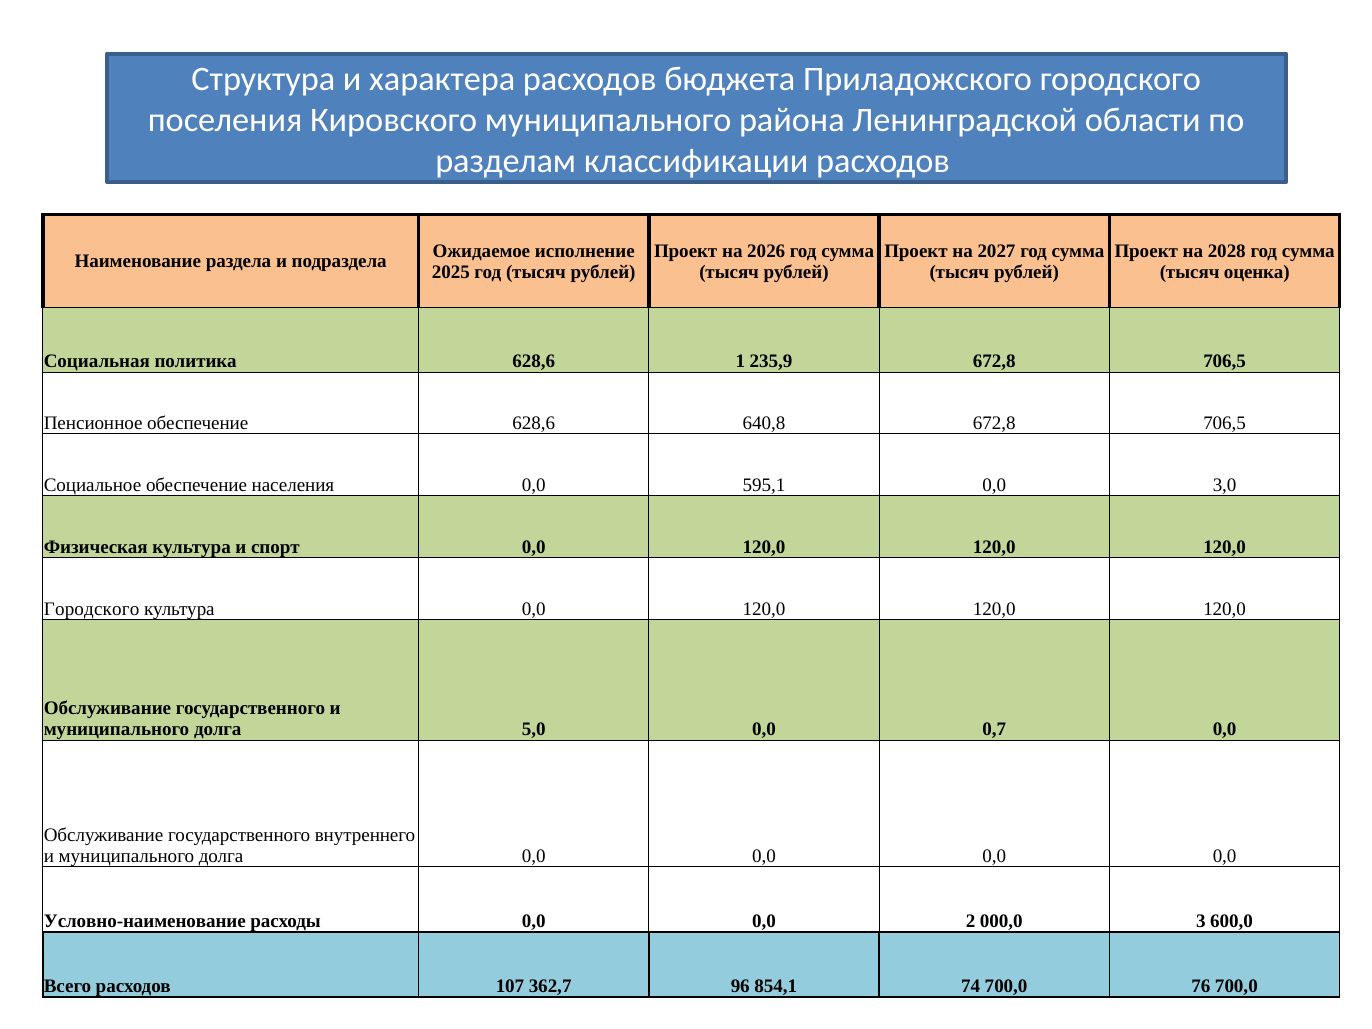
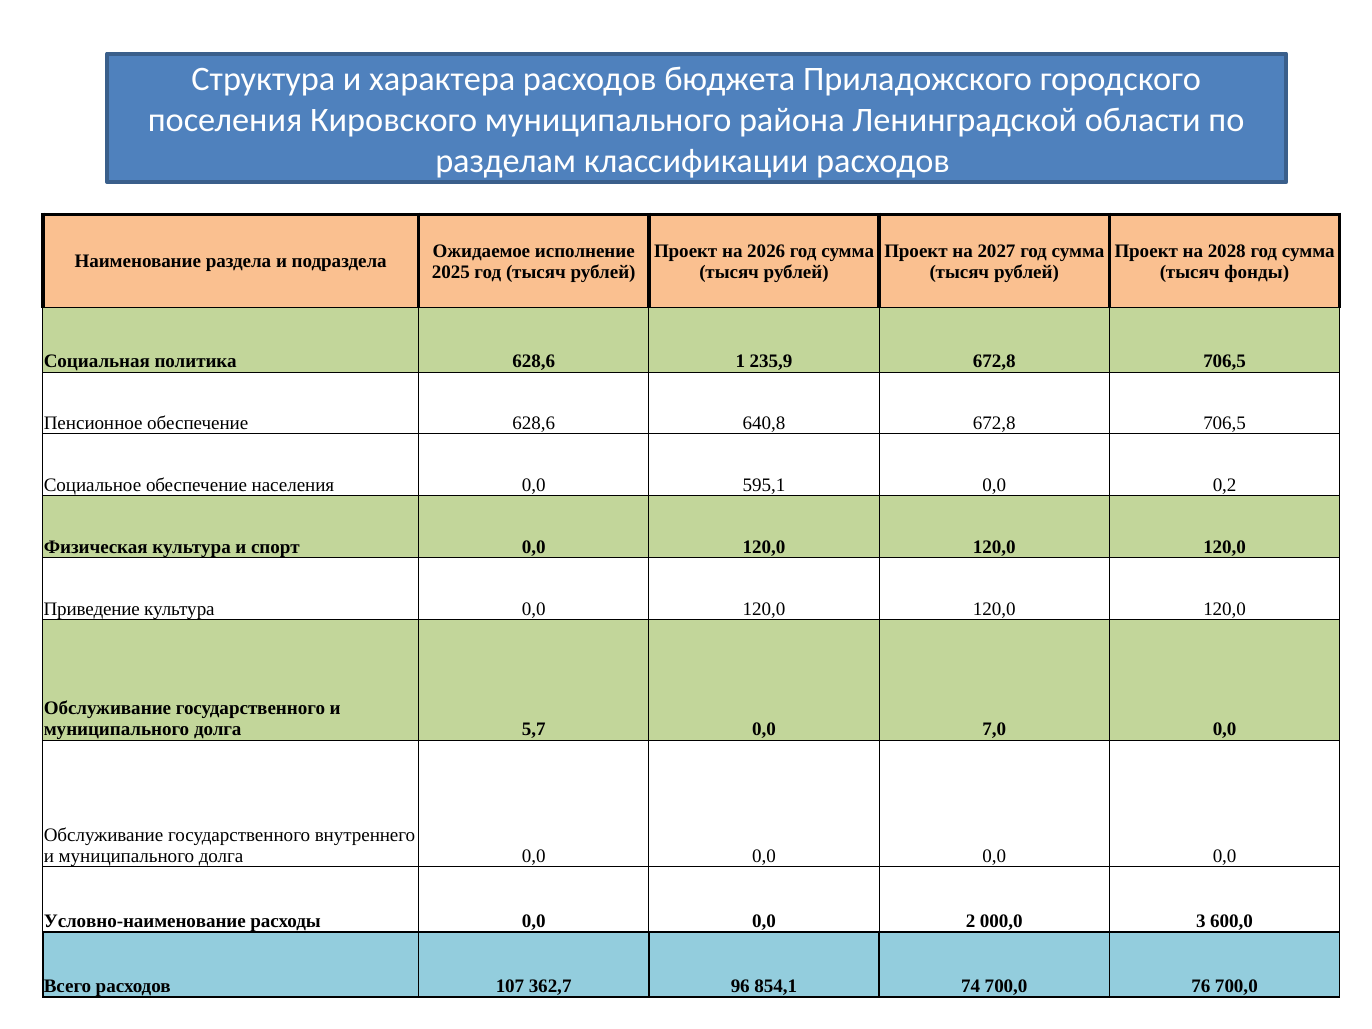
оценка: оценка -> фонды
3,0: 3,0 -> 0,2
Городского at (92, 609): Городского -> Приведение
5,0: 5,0 -> 5,7
0,7: 0,7 -> 7,0
